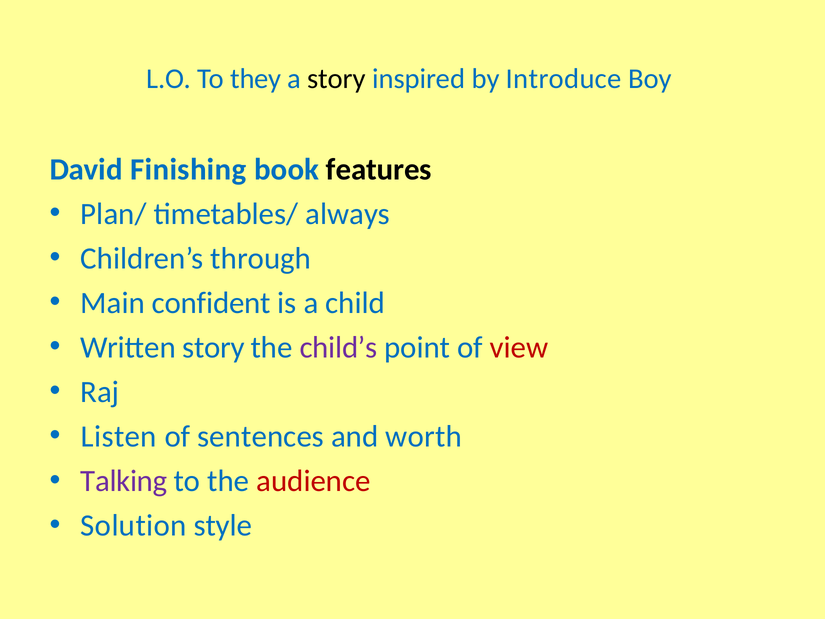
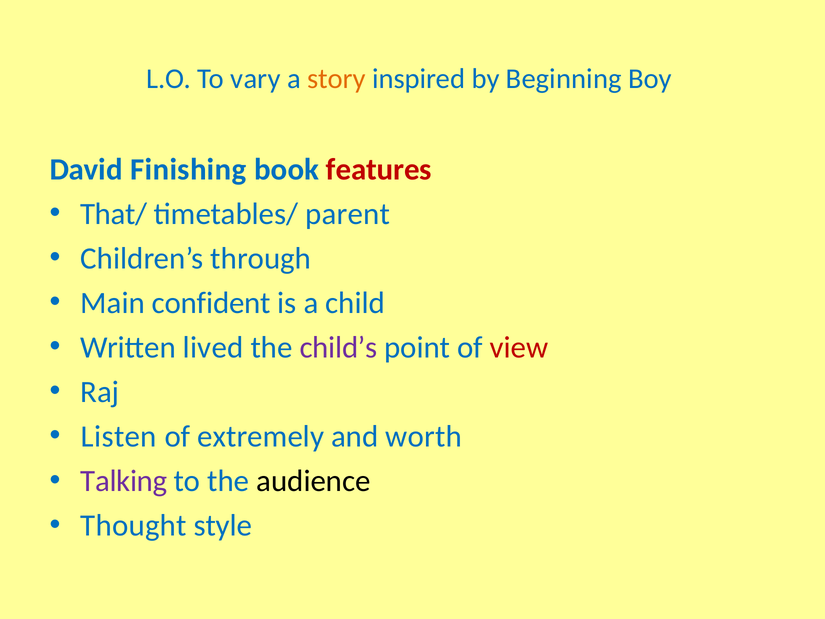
they: they -> vary
story at (336, 79) colour: black -> orange
Introduce: Introduce -> Beginning
features colour: black -> red
Plan/: Plan/ -> That/
always: always -> parent
Written story: story -> lived
sentences: sentences -> extremely
audience colour: red -> black
Solution: Solution -> Thought
